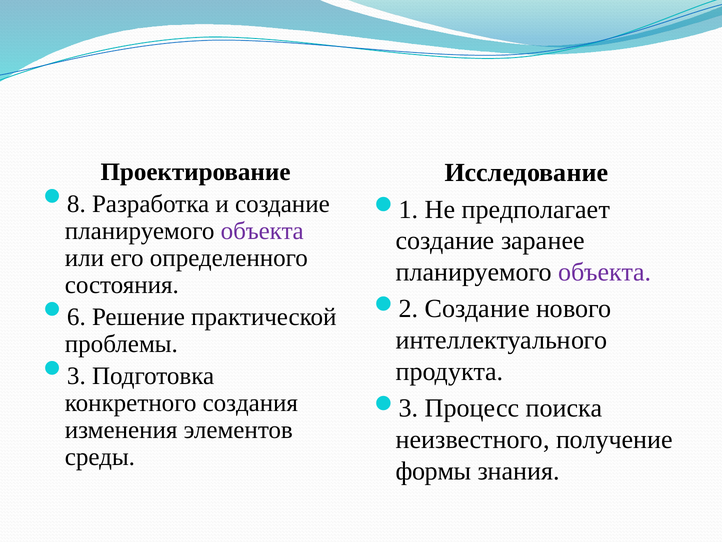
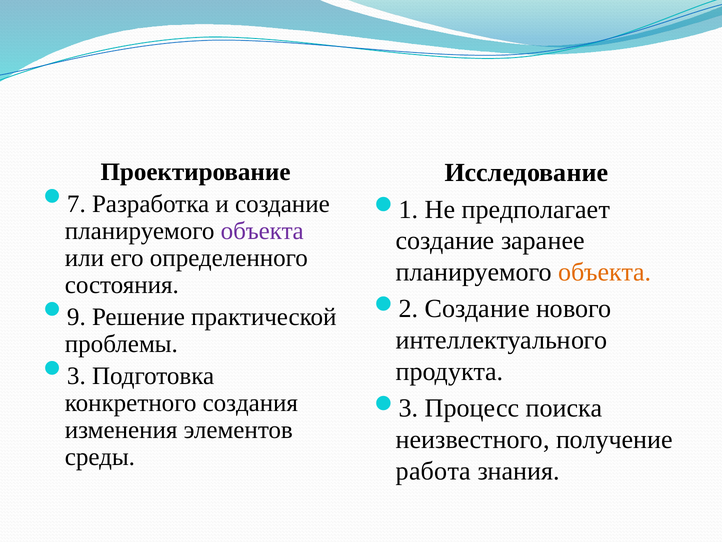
8: 8 -> 7
объекта at (605, 272) colour: purple -> orange
6: 6 -> 9
формы: формы -> работа
